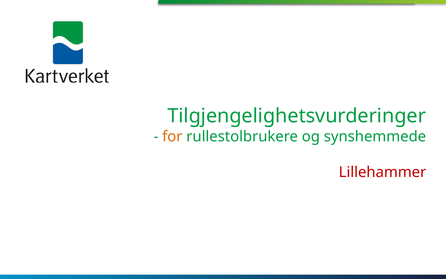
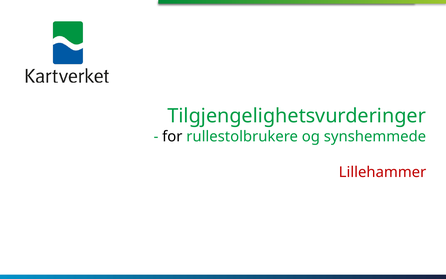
for colour: orange -> black
